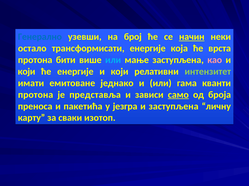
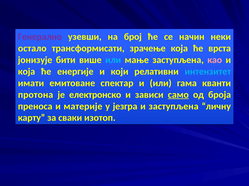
Генерално colour: blue -> purple
начин underline: present -> none
трансформисати енергије: енергије -> зрачење
протона at (35, 60): протона -> јонизује
који at (27, 72): који -> која
интензитет colour: light green -> light blue
једнако: једнако -> спектар
представља: представља -> електронско
пакетића: пакетића -> материје
